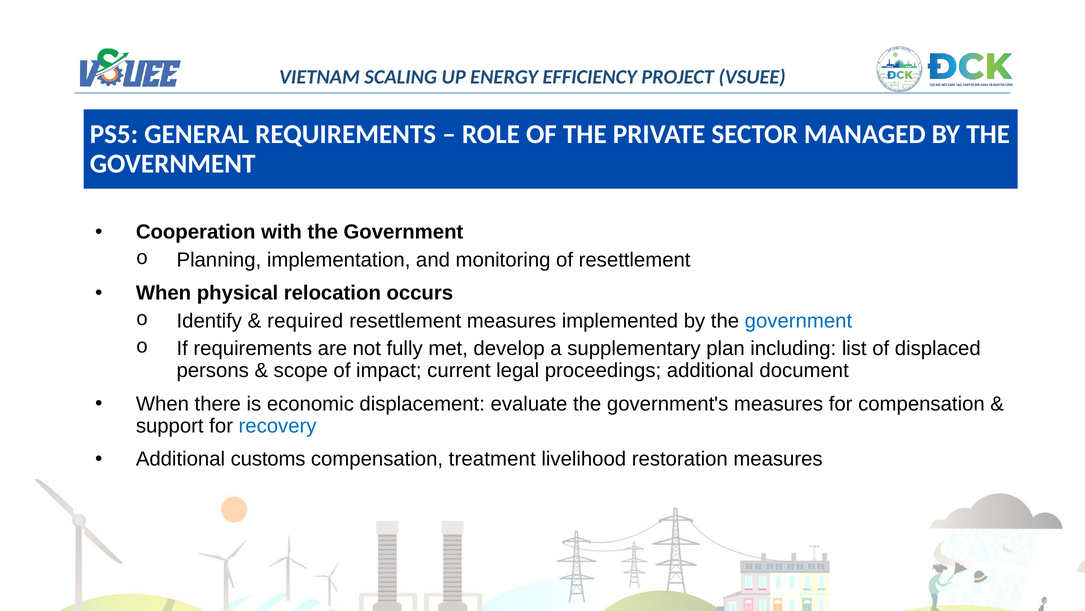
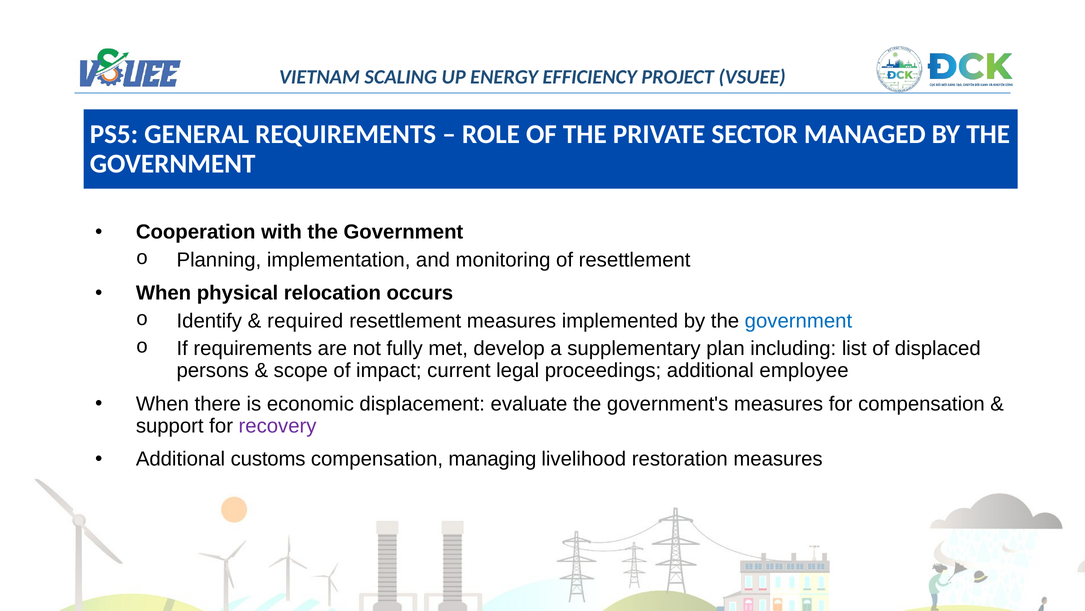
document: document -> employee
recovery colour: blue -> purple
treatment: treatment -> managing
